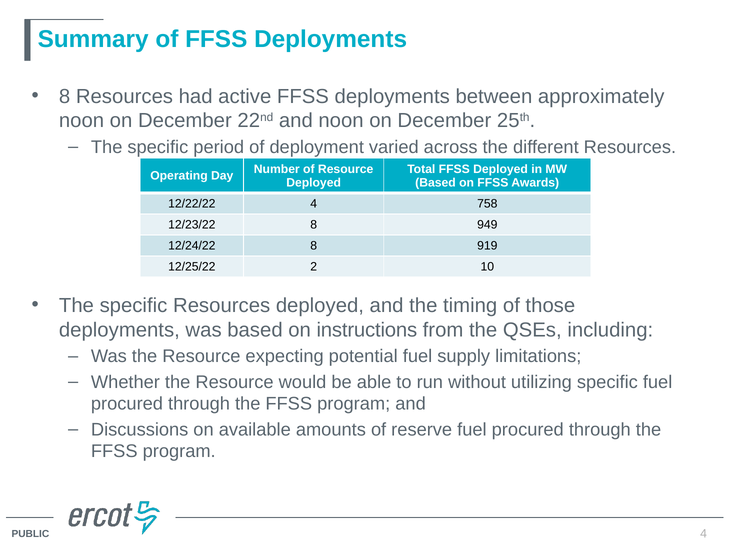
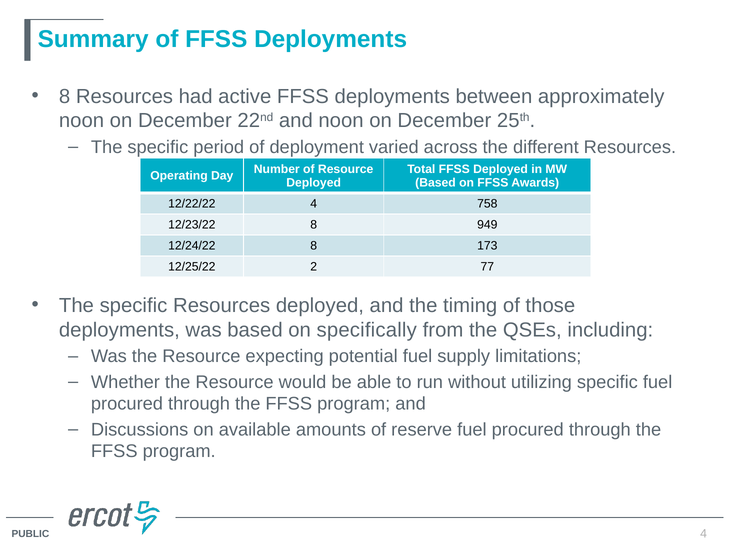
919: 919 -> 173
10: 10 -> 77
instructions: instructions -> specifically
